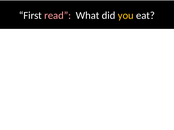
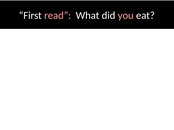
you colour: yellow -> pink
